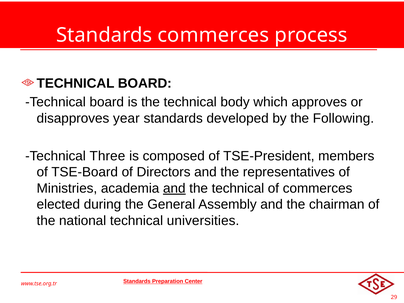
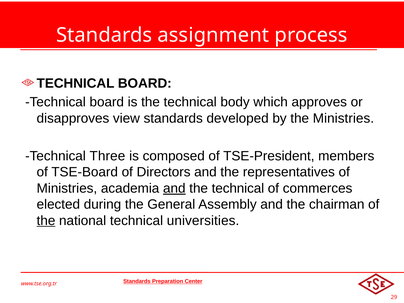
Standards commerces: commerces -> assignment
year: year -> view
the Following: Following -> Ministries
the at (46, 221) underline: none -> present
